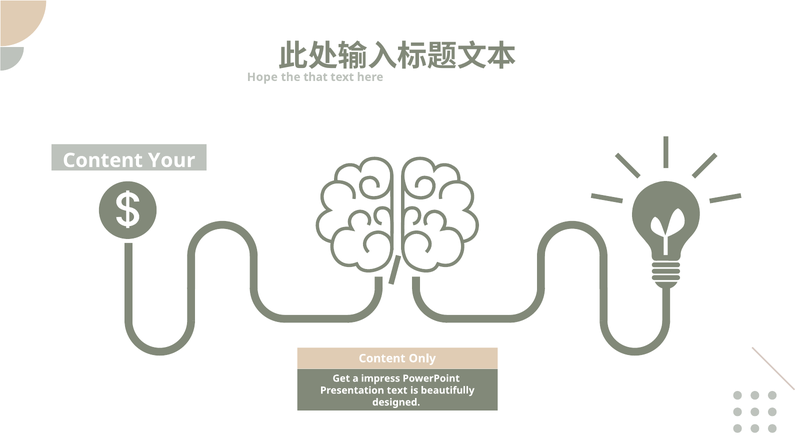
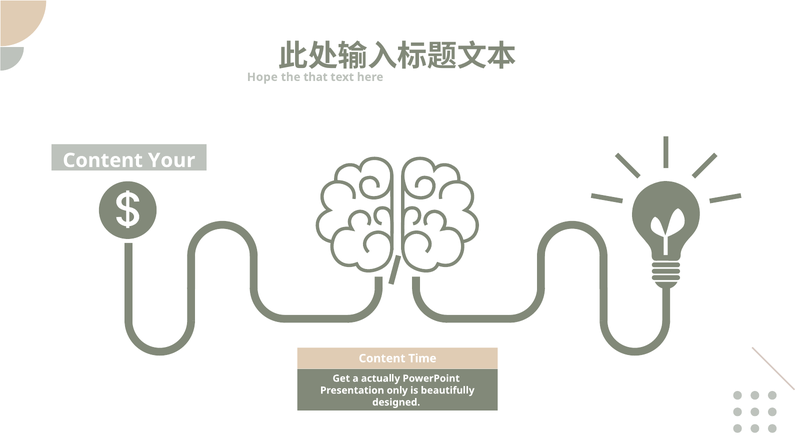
Only: Only -> Time
impress: impress -> actually
Presentation text: text -> only
